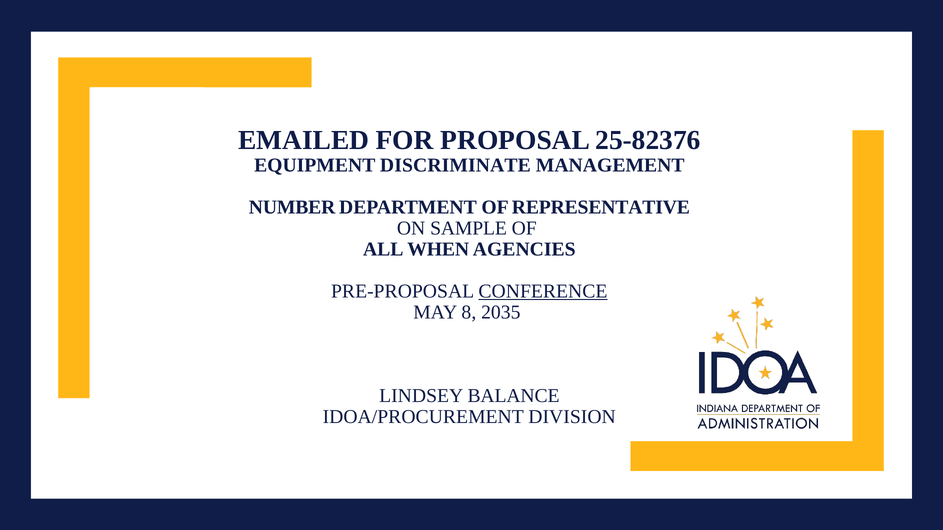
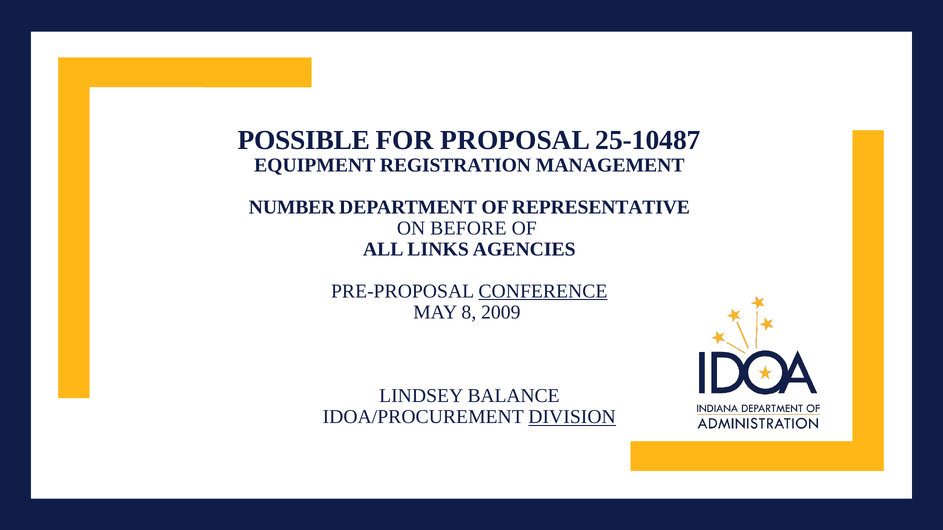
EMAILED: EMAILED -> POSSIBLE
25-82376: 25-82376 -> 25-10487
DISCRIMINATE: DISCRIMINATE -> REGISTRATION
SAMPLE: SAMPLE -> BEFORE
WHEN: WHEN -> LINKS
2035: 2035 -> 2009
DIVISION underline: none -> present
